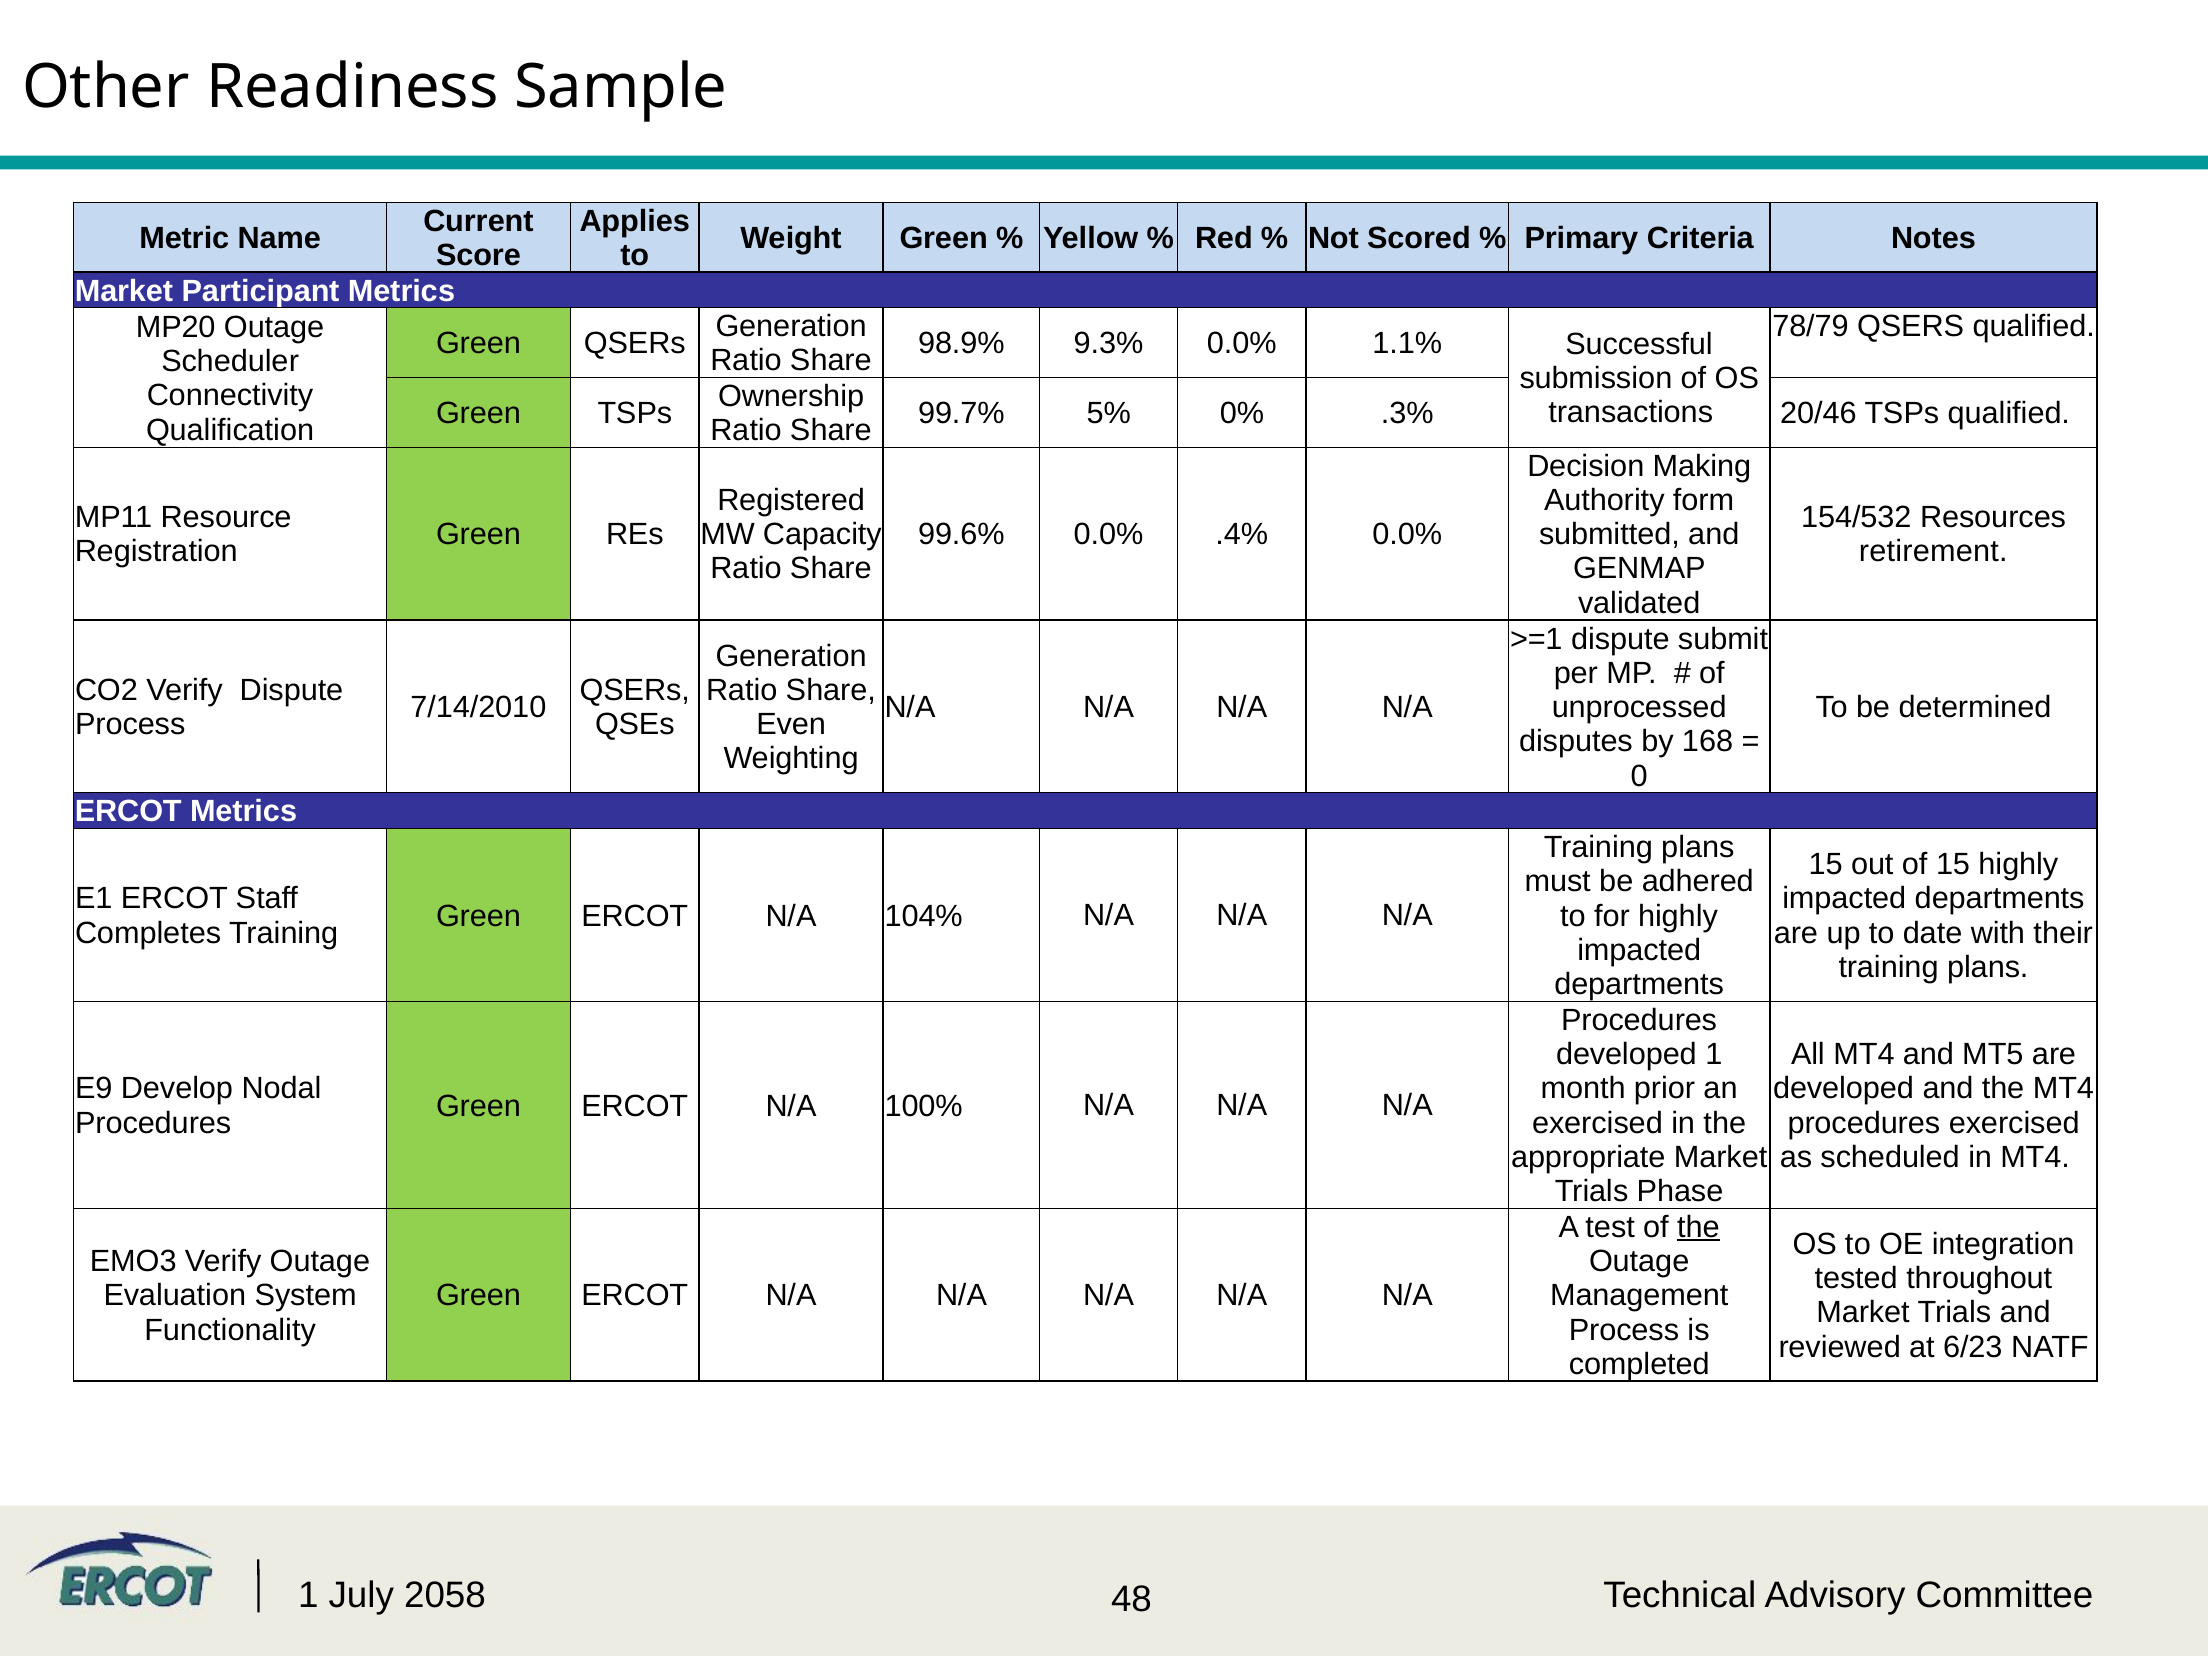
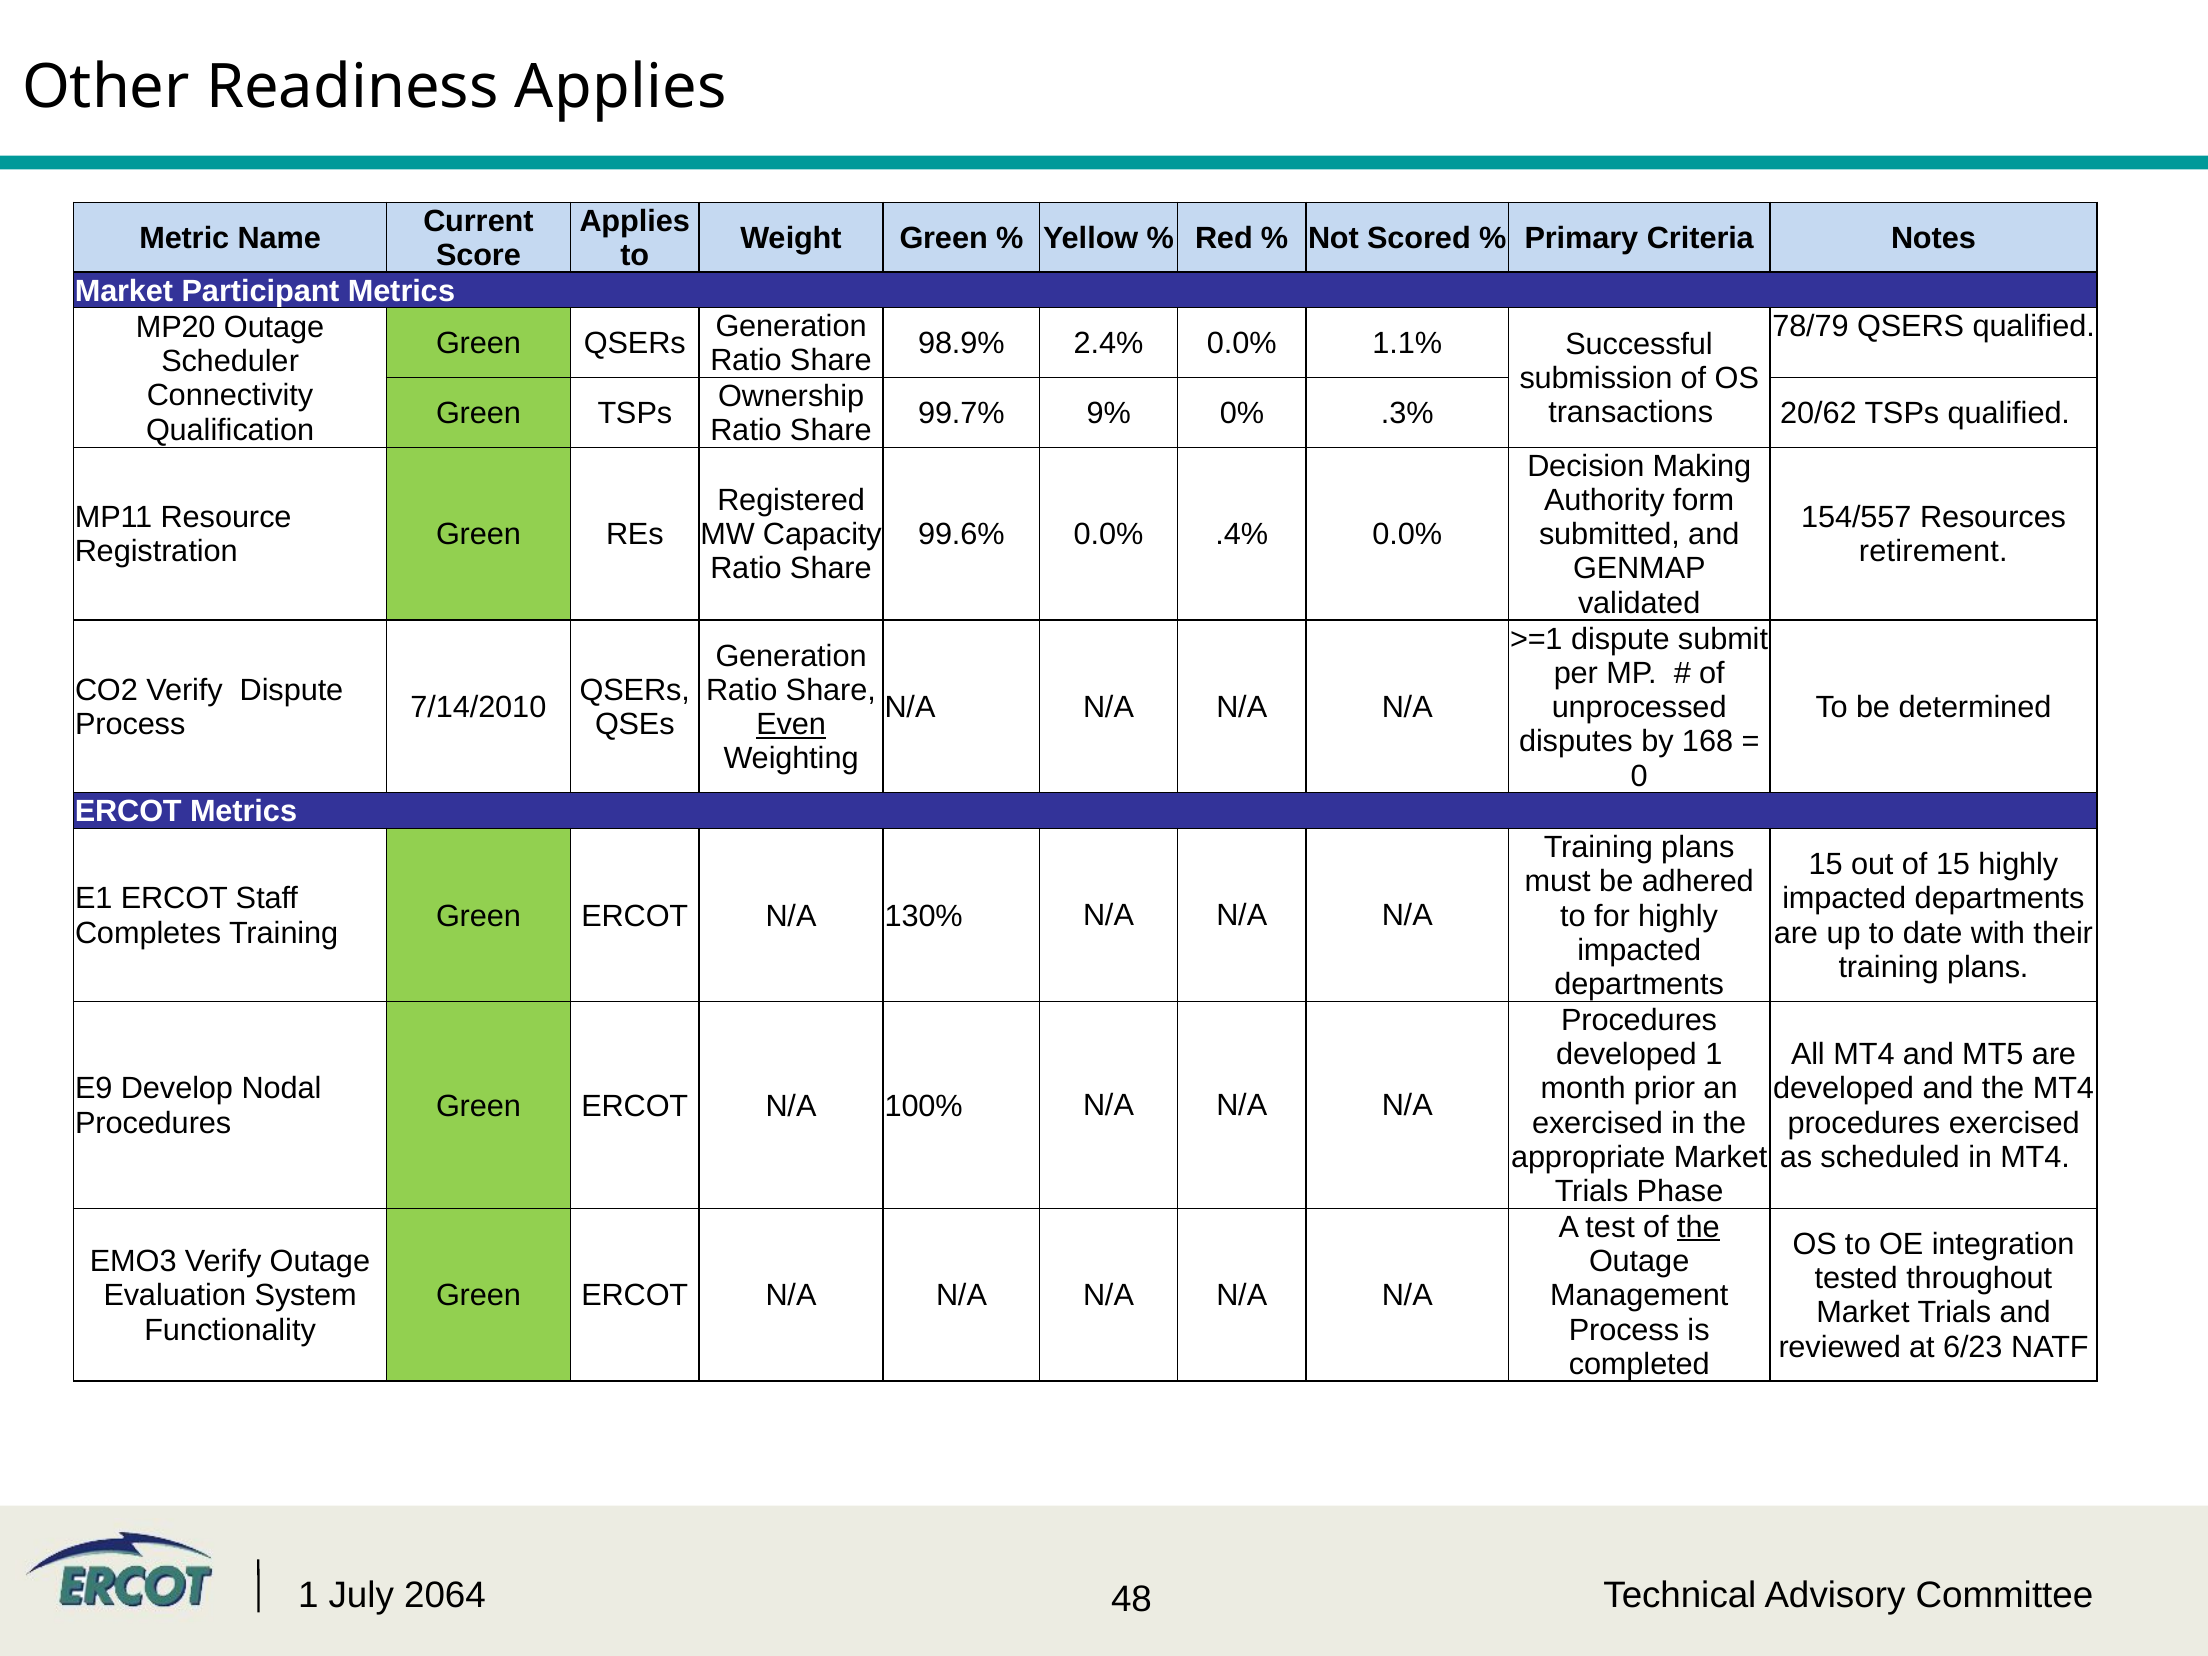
Readiness Sample: Sample -> Applies
9.3%: 9.3% -> 2.4%
5%: 5% -> 9%
20/46: 20/46 -> 20/62
154/532: 154/532 -> 154/557
Even underline: none -> present
104%: 104% -> 130%
2058: 2058 -> 2064
